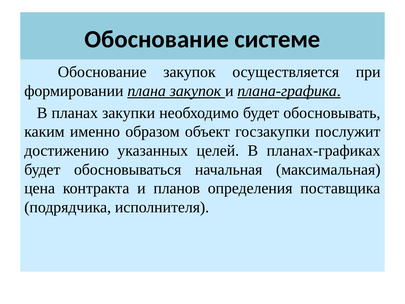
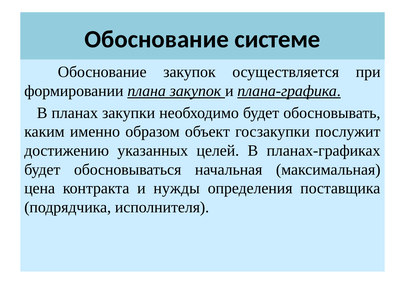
планов: планов -> нужды
